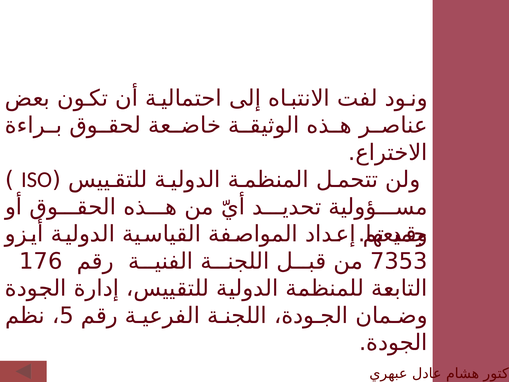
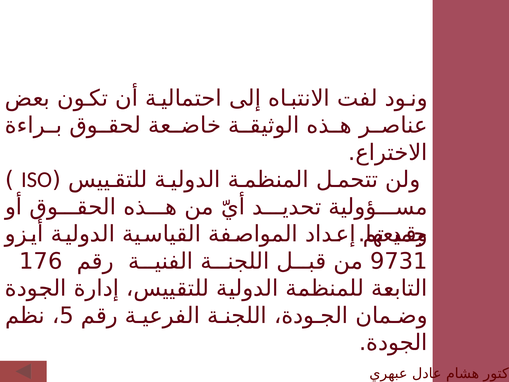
7353: 7353 -> 9731
